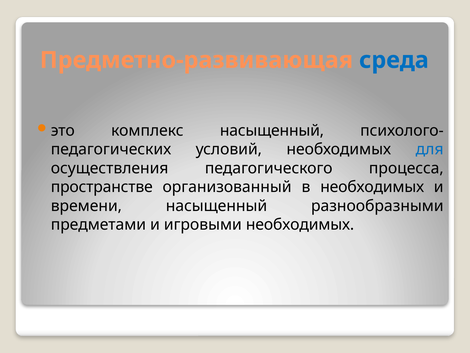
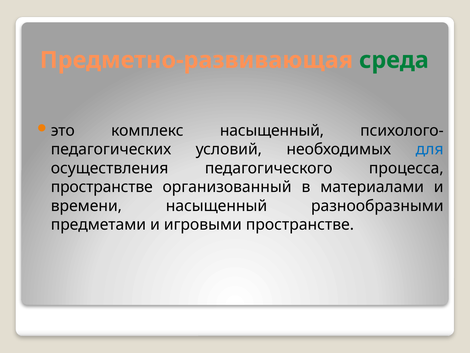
среда colour: blue -> green
в необходимых: необходимых -> материалами
игровыми необходимых: необходимых -> пространстве
